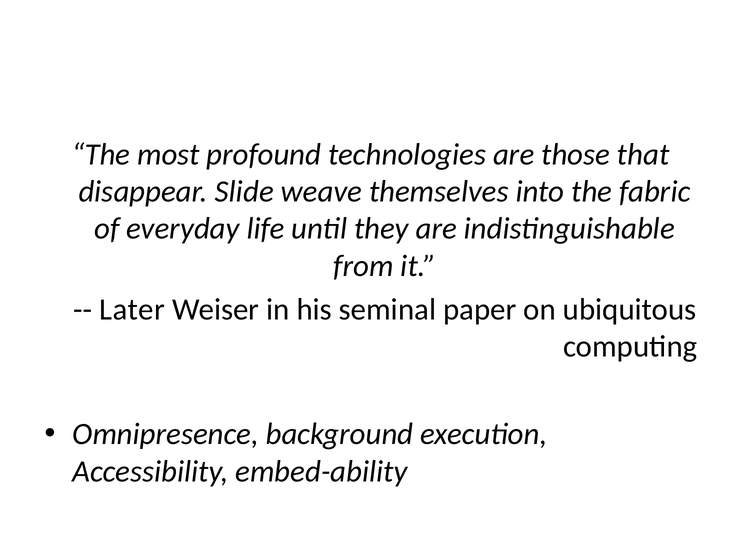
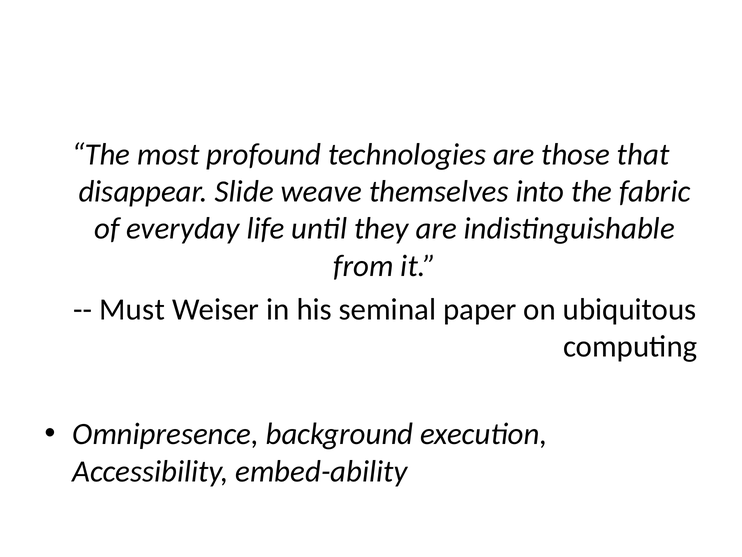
Later: Later -> Must
